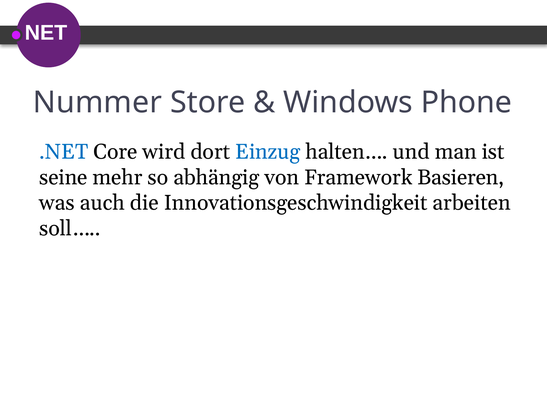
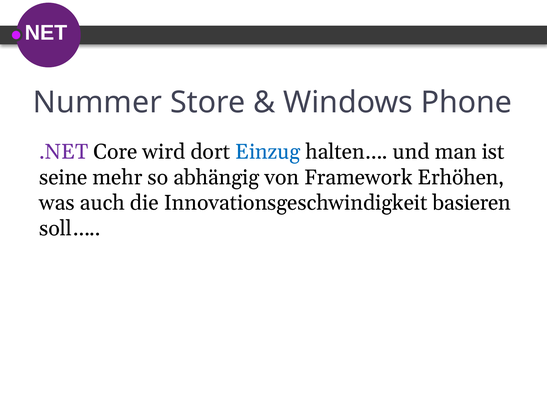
.NET colour: blue -> purple
Basieren: Basieren -> Erhöhen
arbeiten: arbeiten -> basieren
